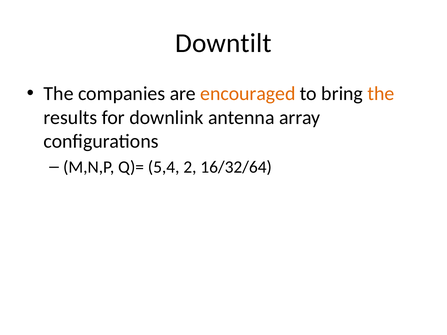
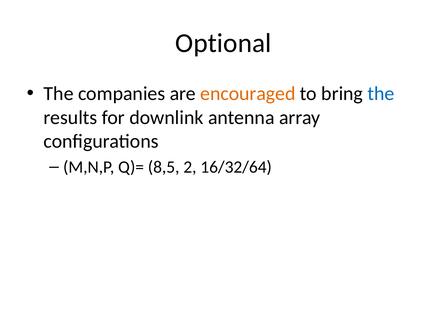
Downtilt: Downtilt -> Optional
the at (381, 94) colour: orange -> blue
5,4: 5,4 -> 8,5
